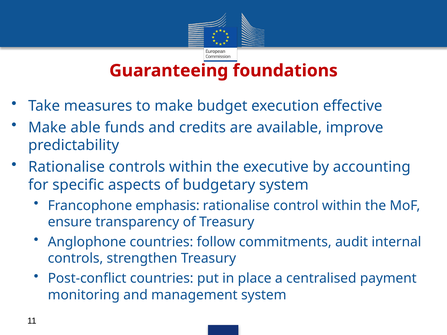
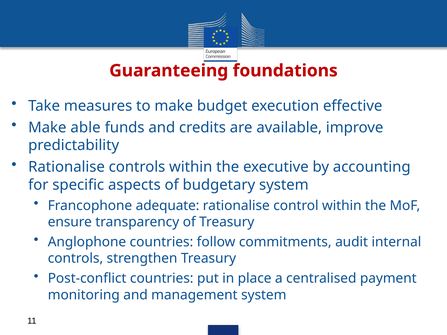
emphasis: emphasis -> adequate
